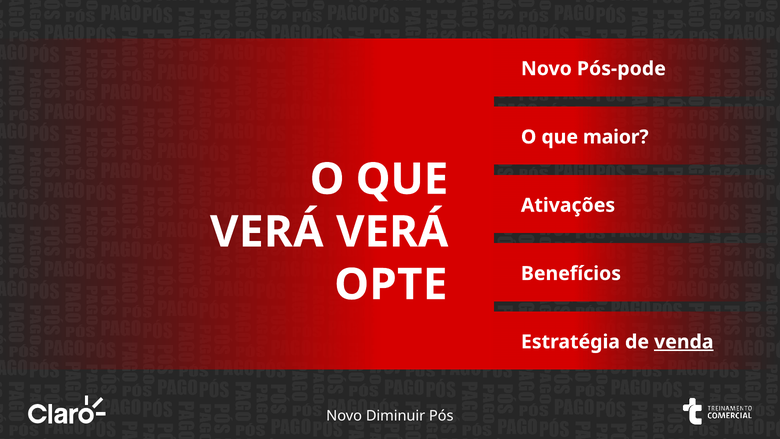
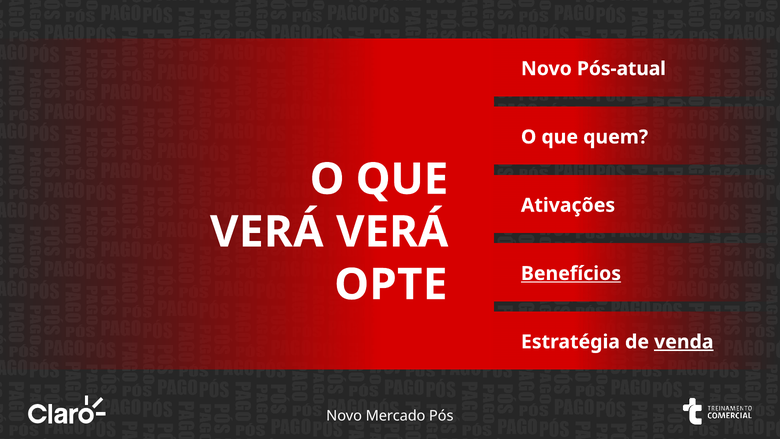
Pós-pode: Pós-pode -> Pós-atual
maior: maior -> quem
Benefícios underline: none -> present
Diminuir: Diminuir -> Mercado
